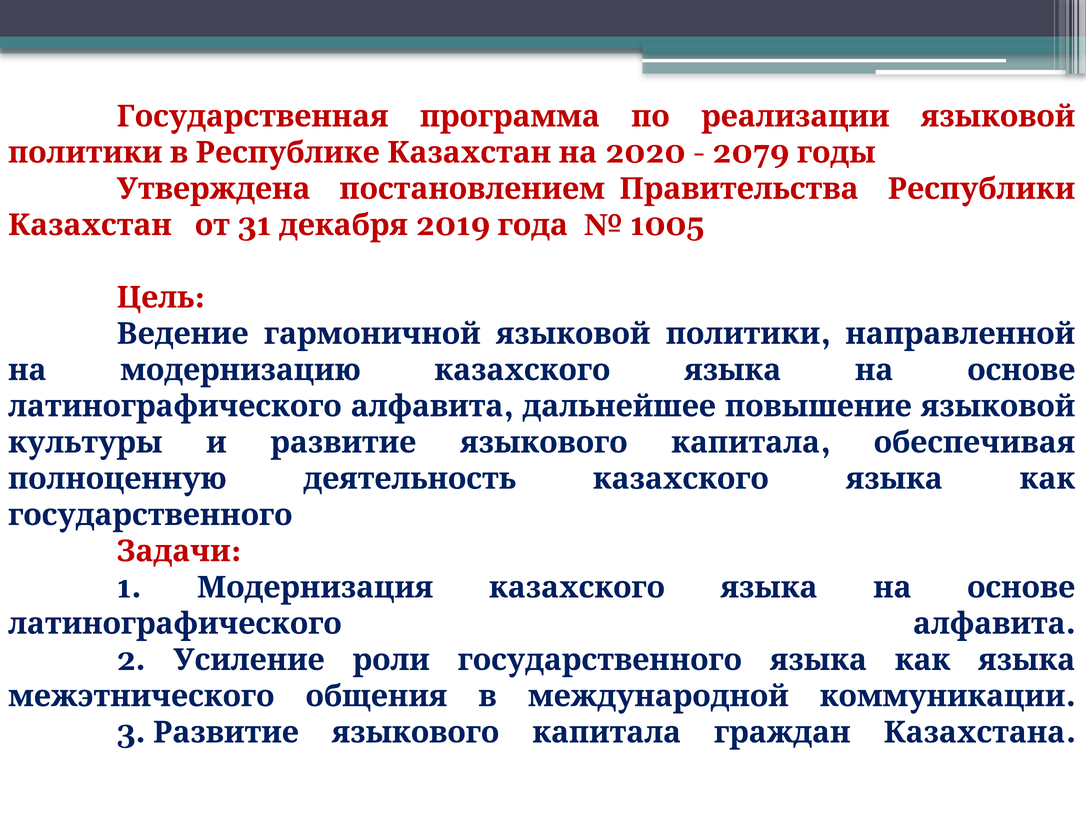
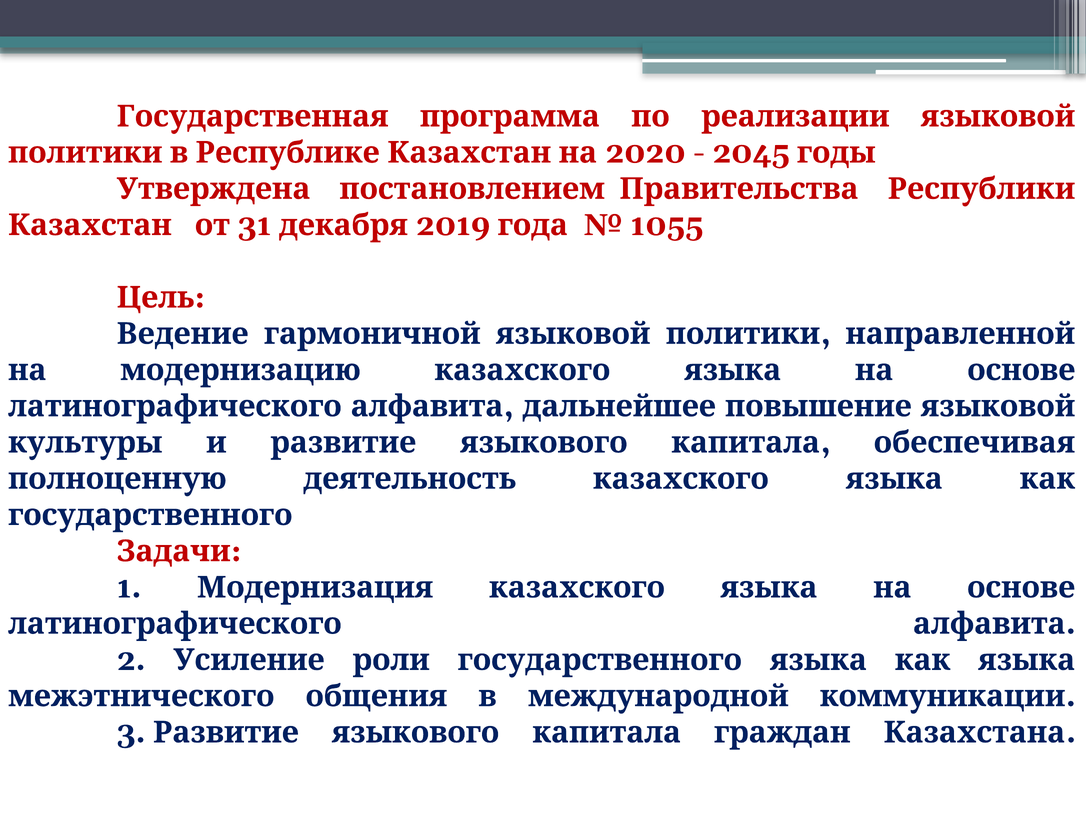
2079: 2079 -> 2045
1005: 1005 -> 1055
